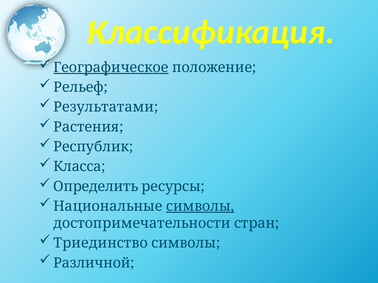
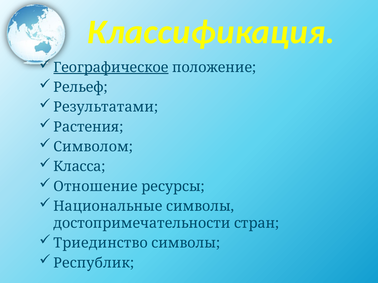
Республик: Республик -> Символом
Определить: Определить -> Отношение
символы at (200, 207) underline: present -> none
Различной: Различной -> Республик
